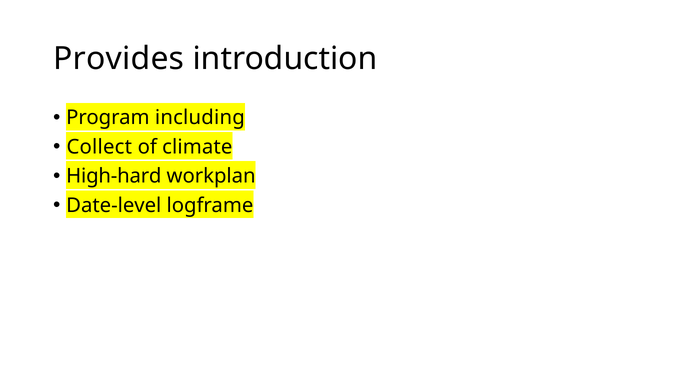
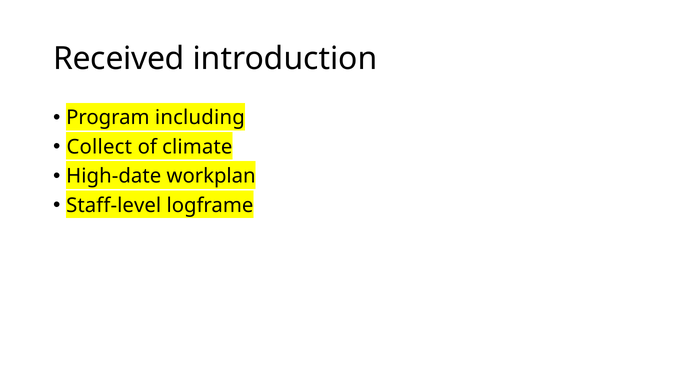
Provides: Provides -> Received
High-hard: High-hard -> High-date
Date-level: Date-level -> Staff-level
